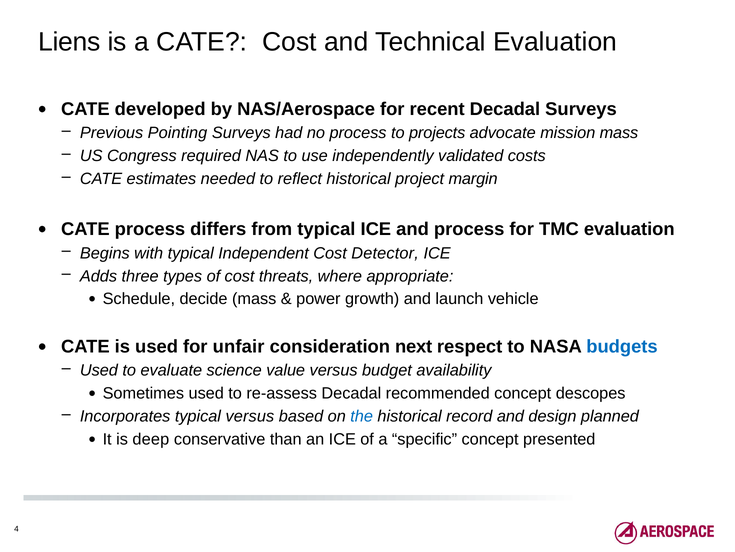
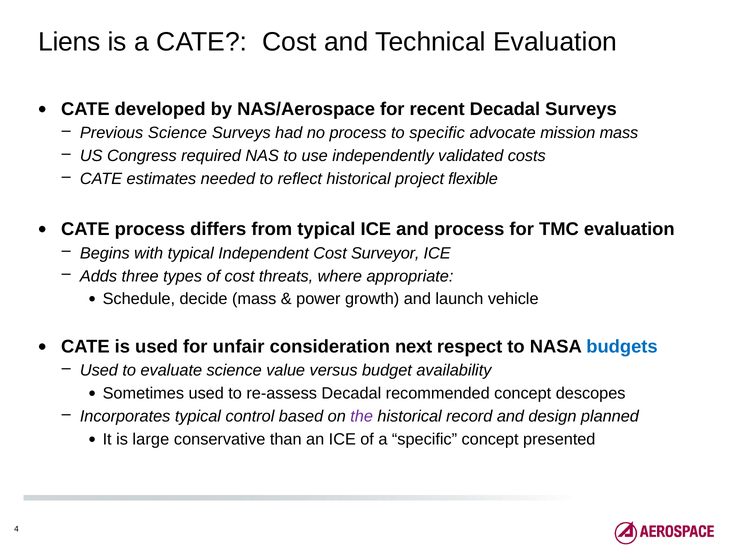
Previous Pointing: Pointing -> Science
to projects: projects -> specific
margin: margin -> flexible
Detector: Detector -> Surveyor
typical versus: versus -> control
the colour: blue -> purple
deep: deep -> large
